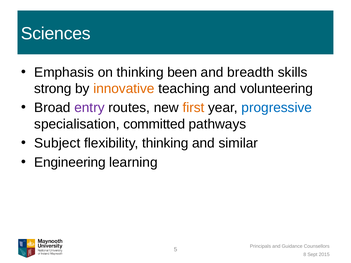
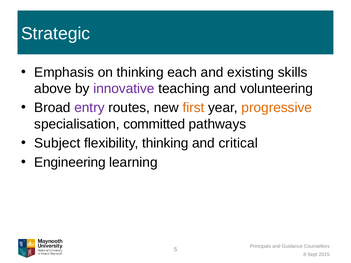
Sciences: Sciences -> Strategic
been: been -> each
breadth: breadth -> existing
strong: strong -> above
innovative colour: orange -> purple
progressive colour: blue -> orange
similar: similar -> critical
